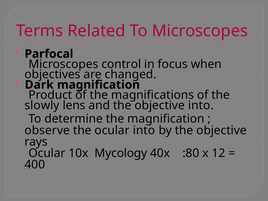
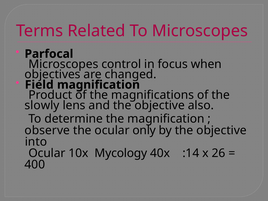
Dark: Dark -> Field
objective into: into -> also
ocular into: into -> only
rays: rays -> into
:80: :80 -> :14
12: 12 -> 26
